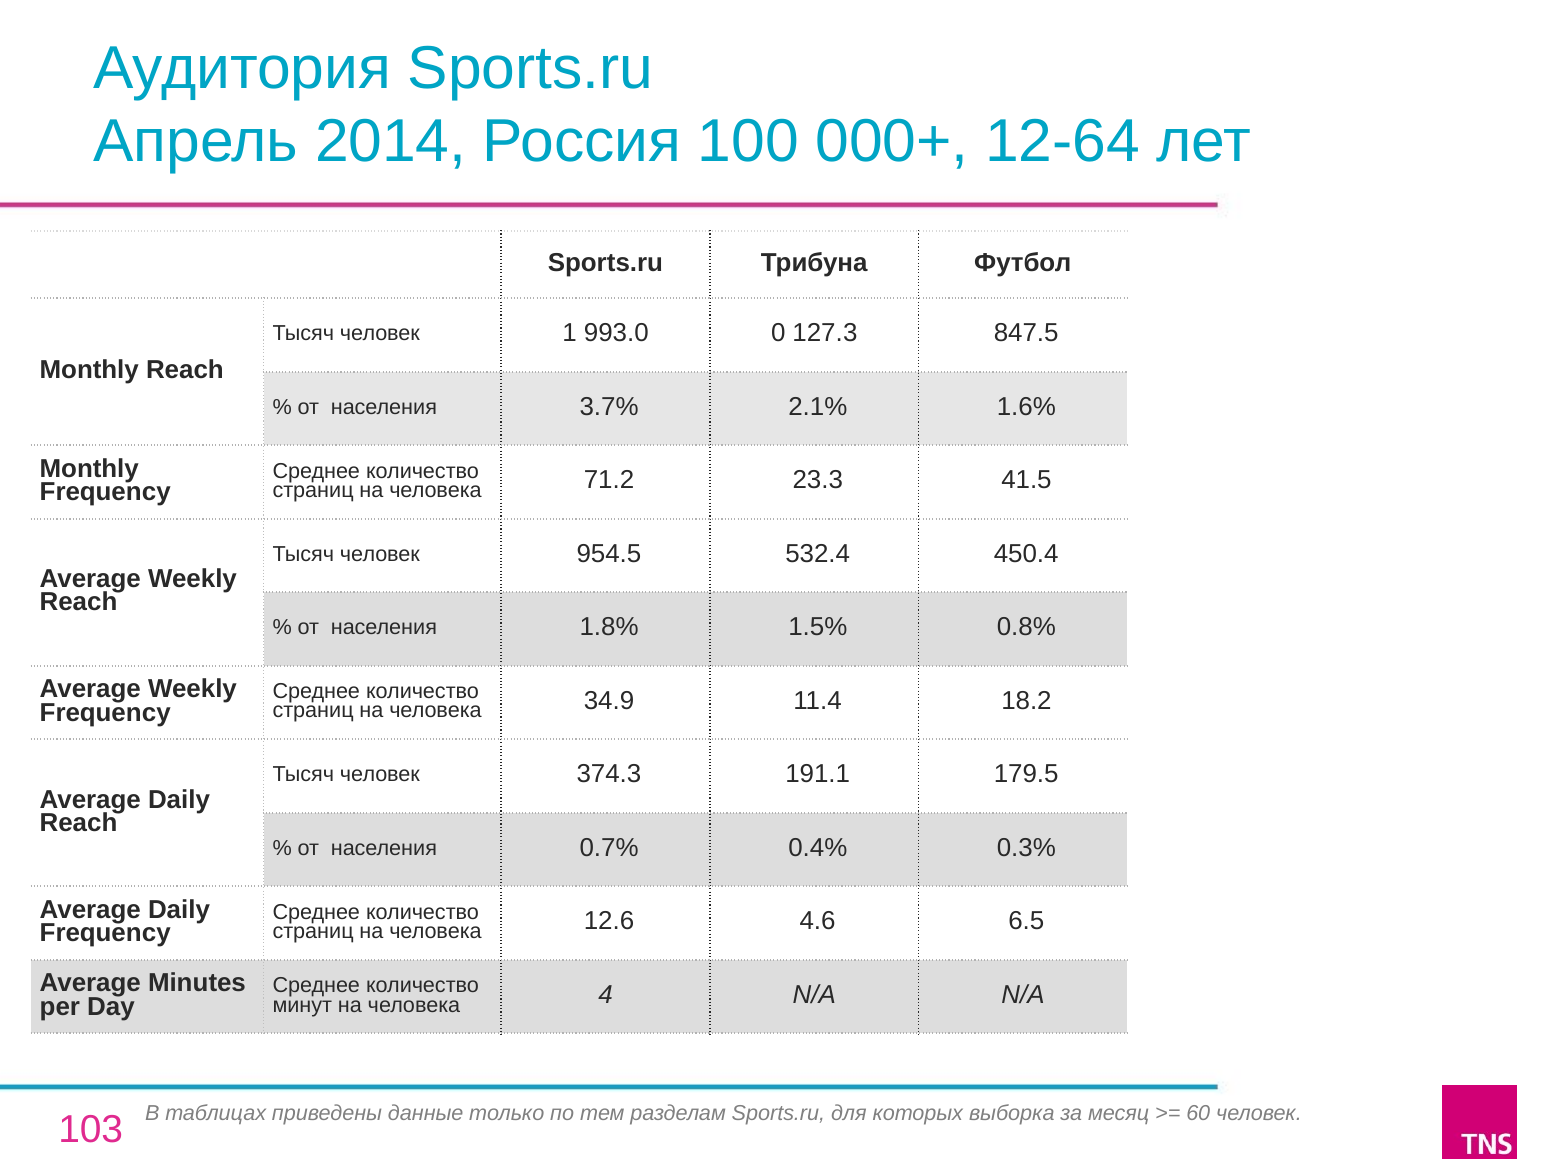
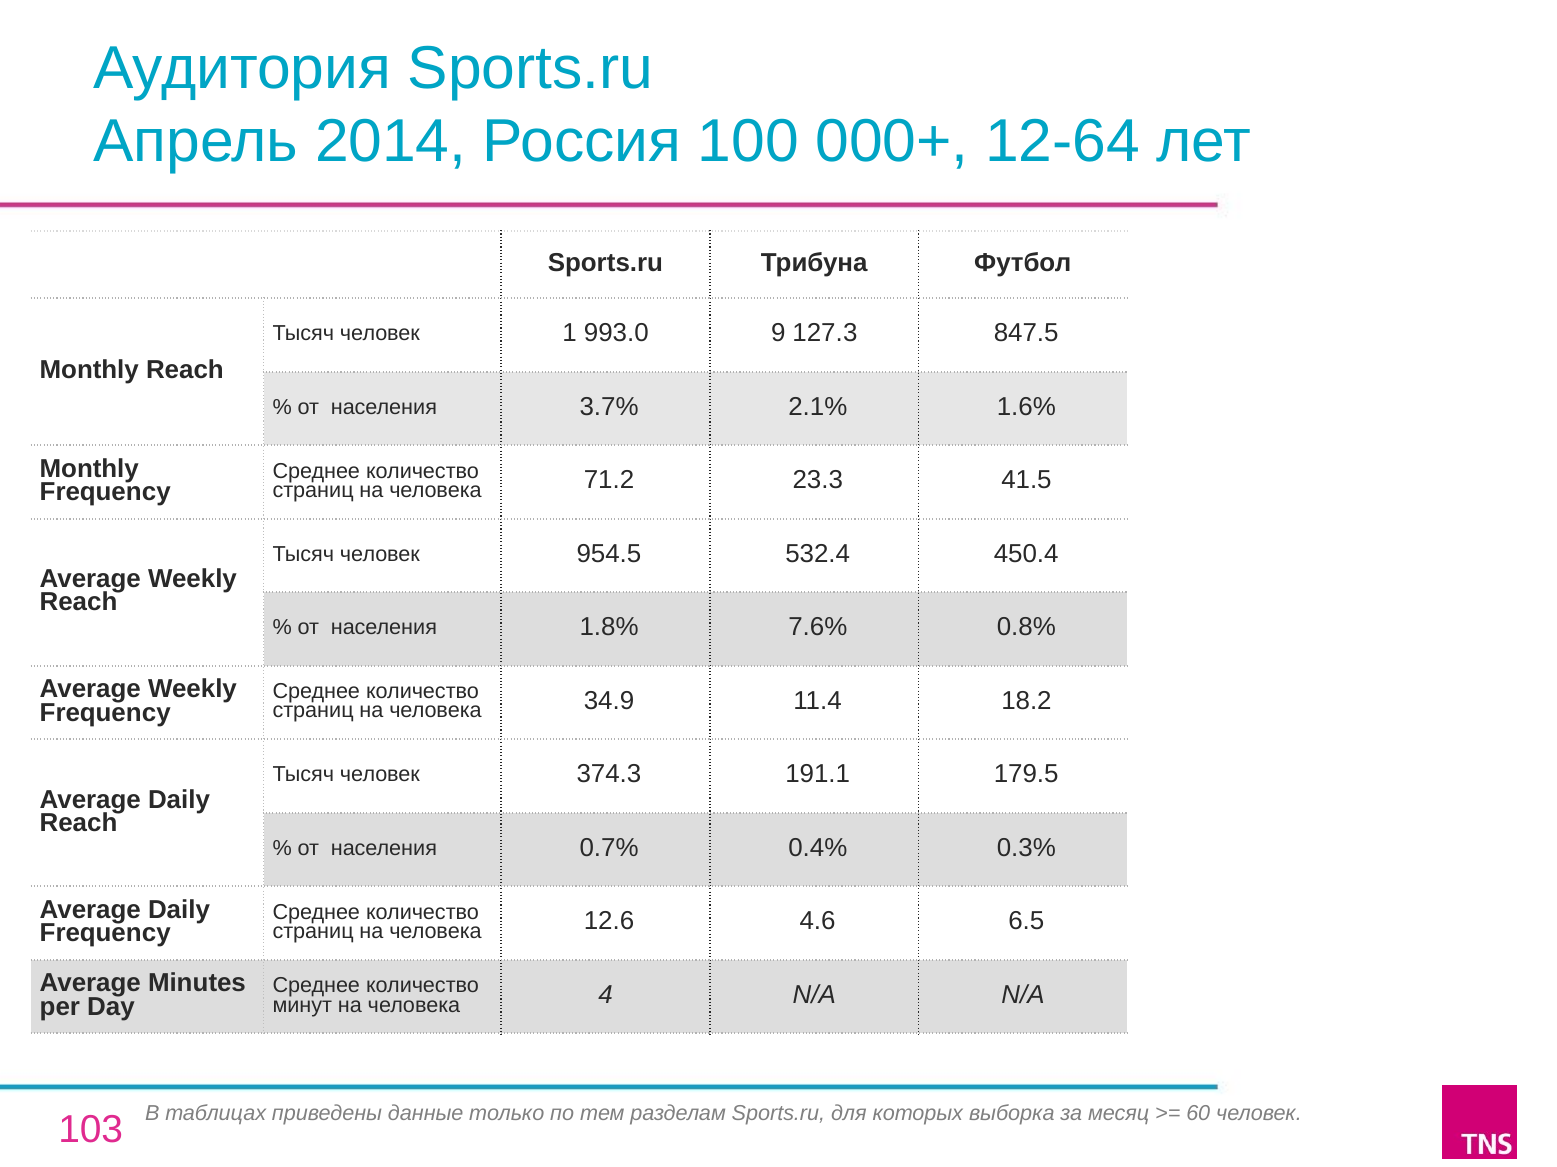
0: 0 -> 9
1.5%: 1.5% -> 7.6%
